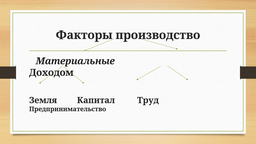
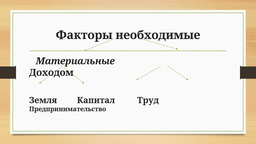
производство: производство -> необходимые
